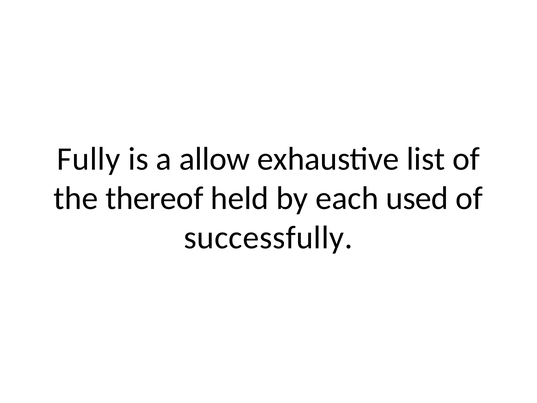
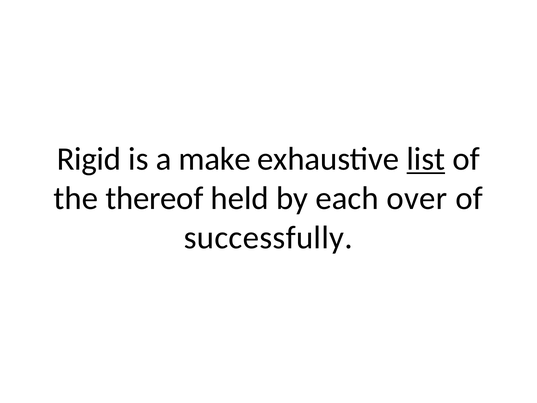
Fully: Fully -> Rigid
allow: allow -> make
list underline: none -> present
used: used -> over
